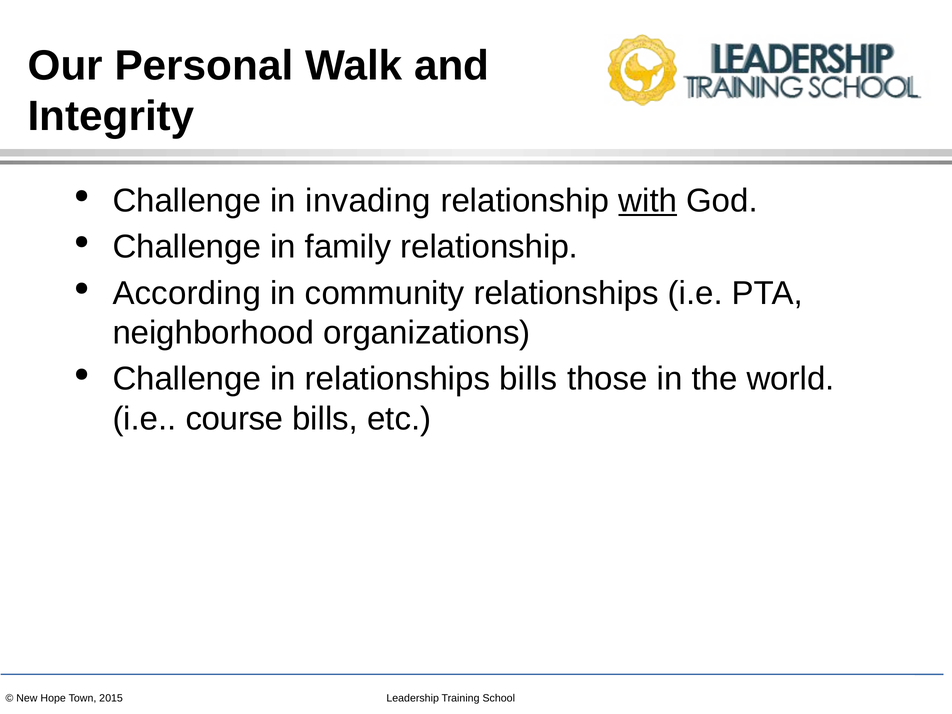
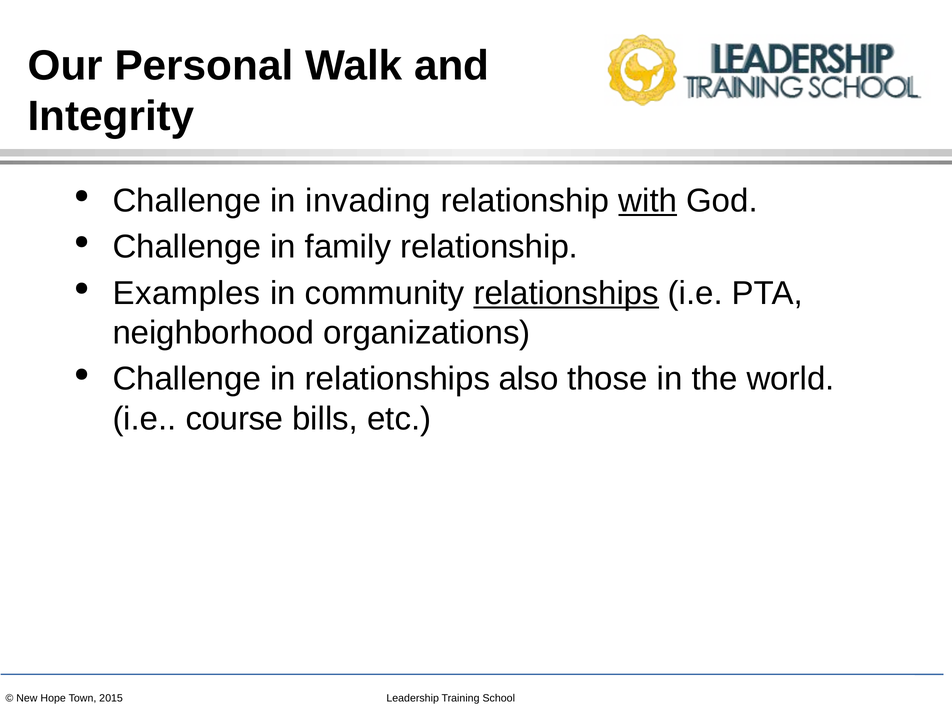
According: According -> Examples
relationships at (566, 293) underline: none -> present
relationships bills: bills -> also
